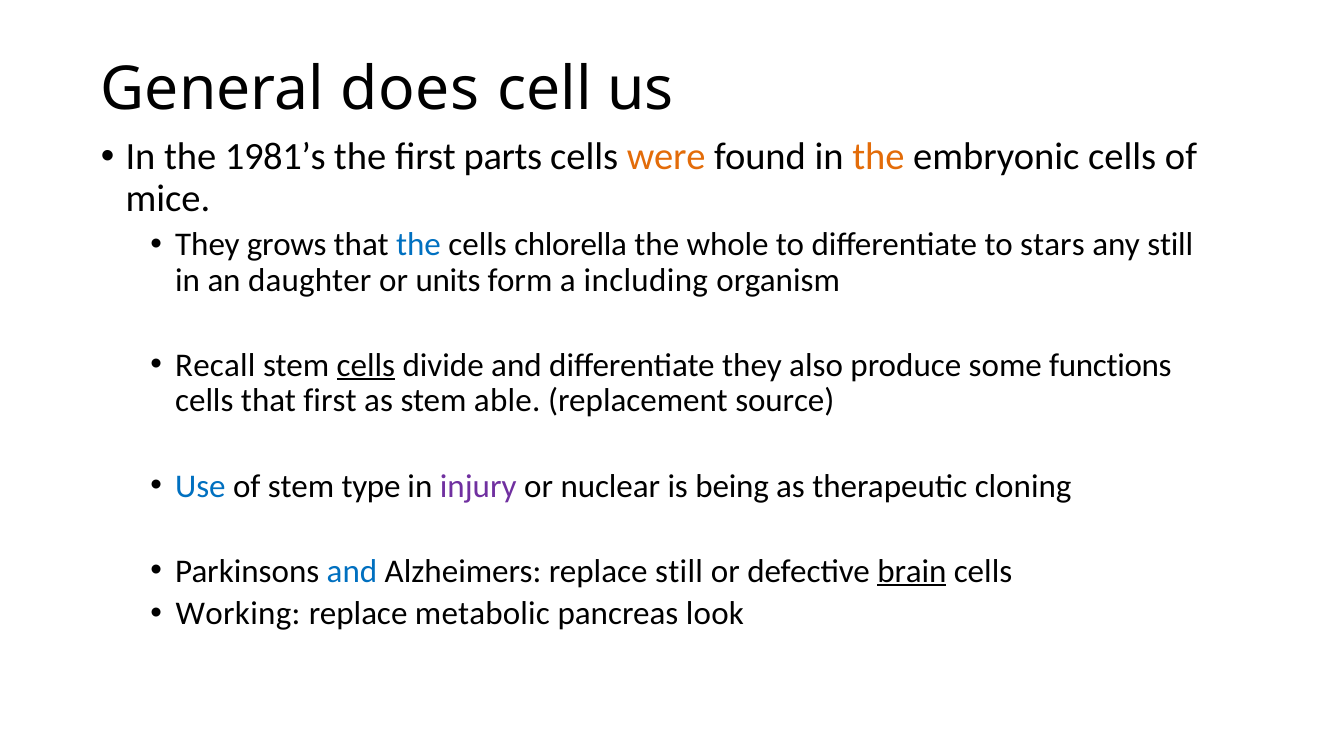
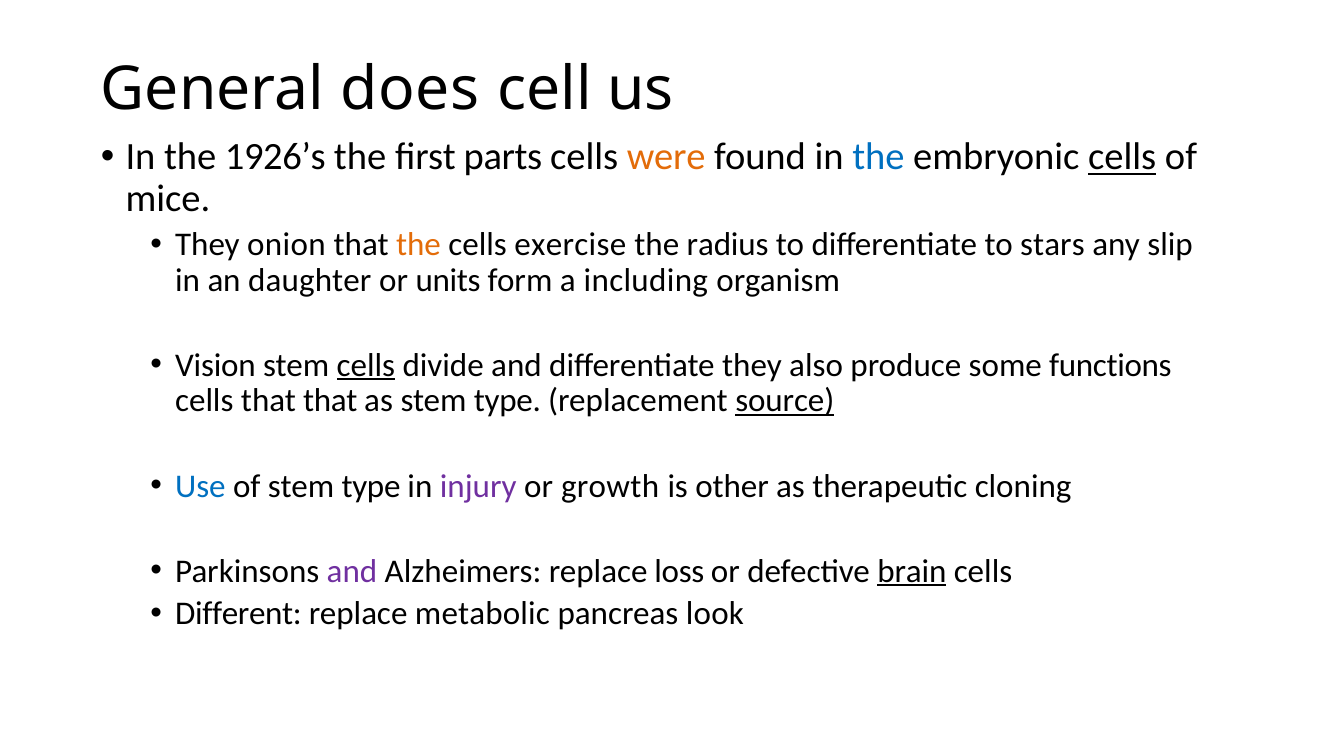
1981’s: 1981’s -> 1926’s
the at (878, 157) colour: orange -> blue
cells at (1122, 157) underline: none -> present
grows: grows -> onion
the at (418, 244) colour: blue -> orange
chlorella: chlorella -> exercise
whole: whole -> radius
any still: still -> slip
Recall: Recall -> Vision
that first: first -> that
as stem able: able -> type
source underline: none -> present
nuclear: nuclear -> growth
being: being -> other
and at (352, 571) colour: blue -> purple
replace still: still -> loss
Working: Working -> Different
